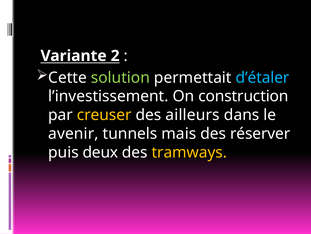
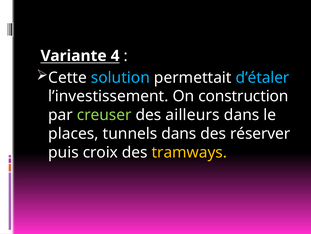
2: 2 -> 4
solution colour: light green -> light blue
creuser colour: yellow -> light green
avenir: avenir -> places
tunnels mais: mais -> dans
deux: deux -> croix
